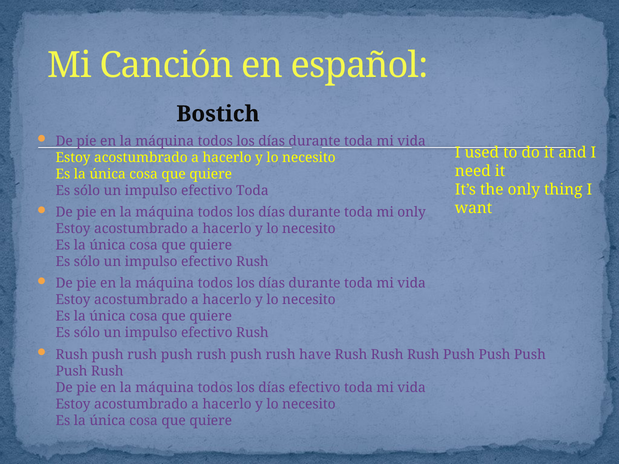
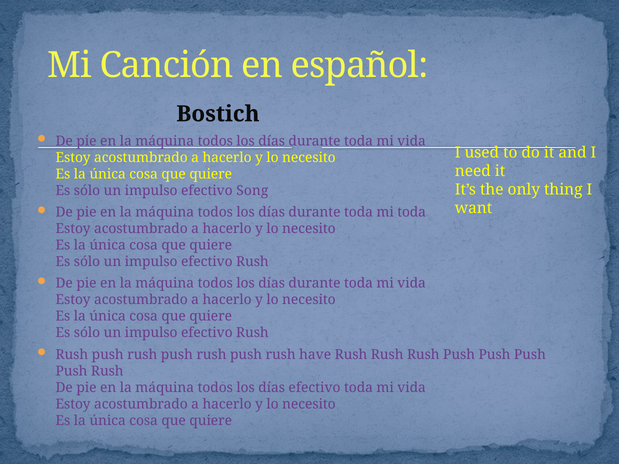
impulso efectivo Toda: Toda -> Song
mi only: only -> toda
